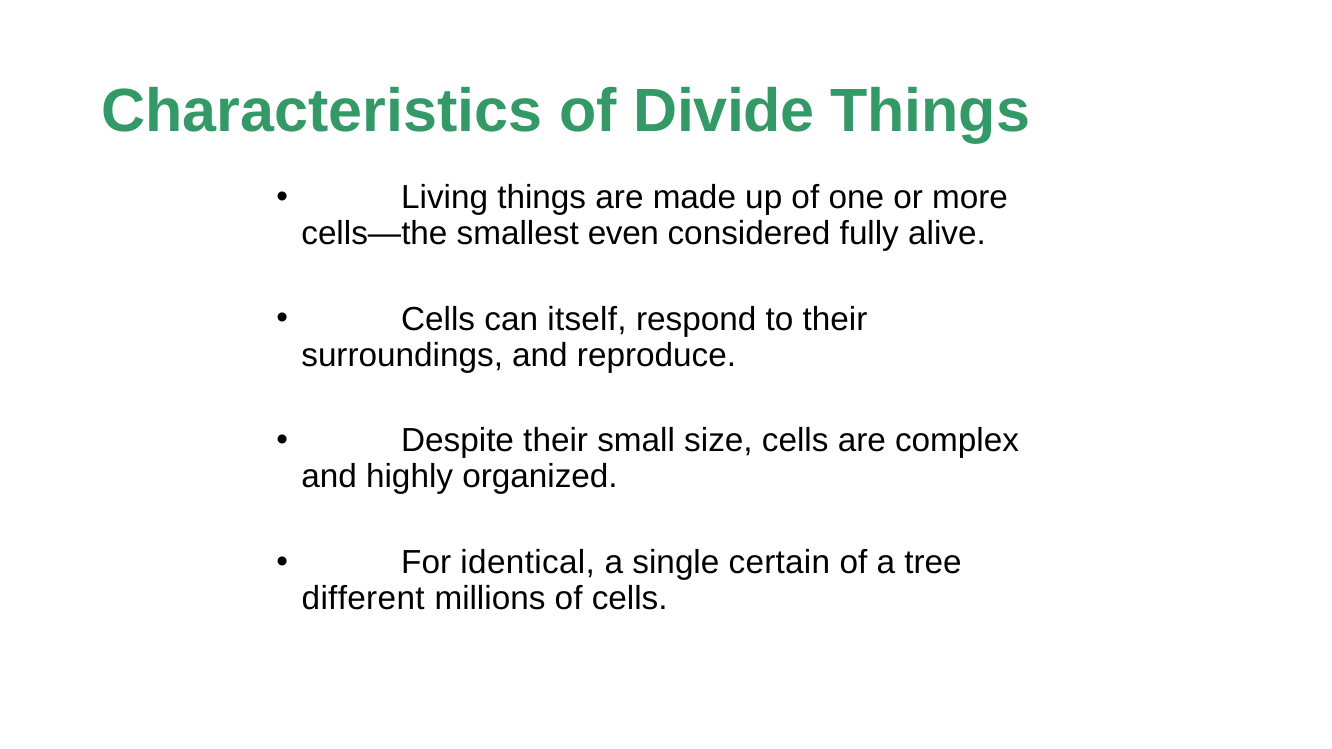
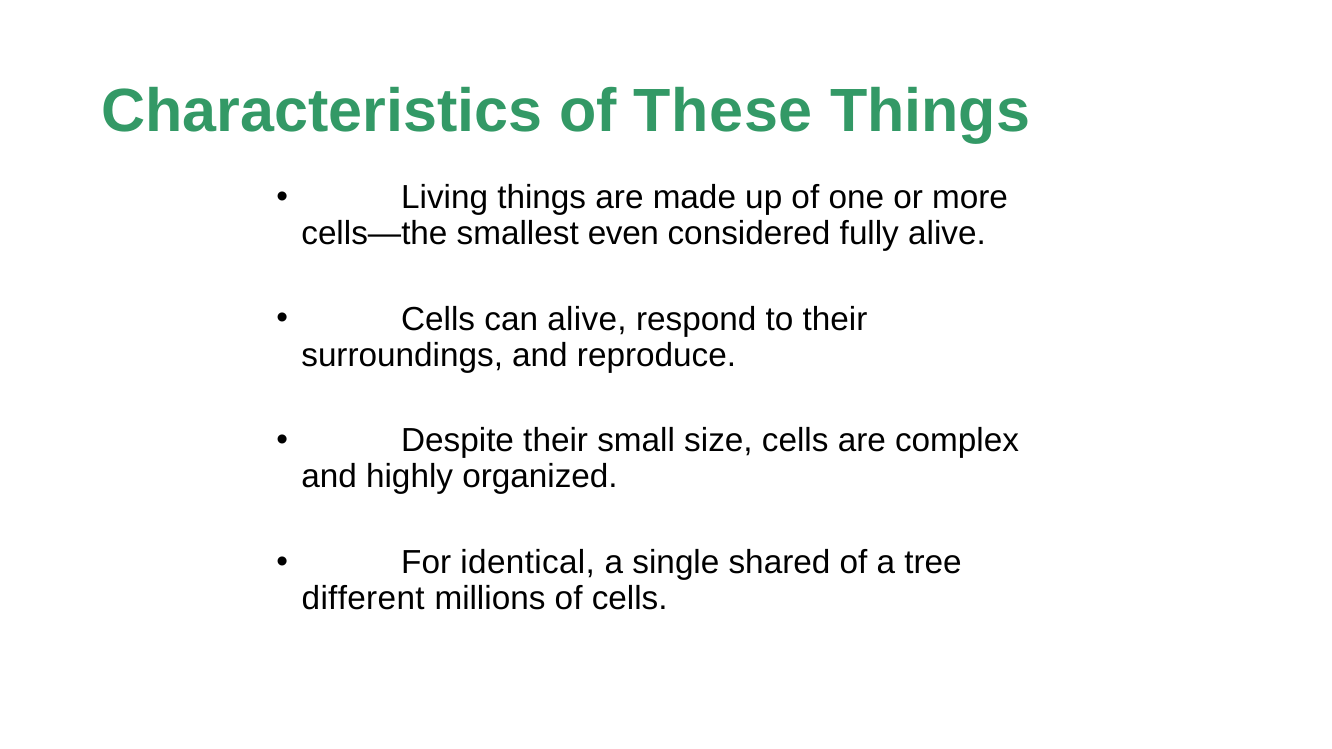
Divide: Divide -> These
can itself: itself -> alive
certain: certain -> shared
